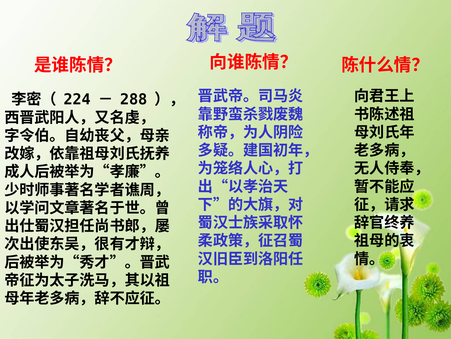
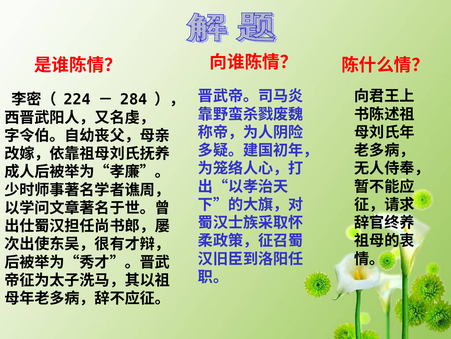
288: 288 -> 284
